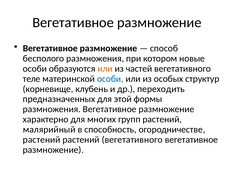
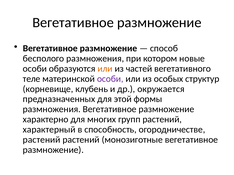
особи at (110, 79) colour: blue -> purple
переходить: переходить -> окружается
малярийный: малярийный -> характерный
растений вегетативного: вегетативного -> монозиготные
